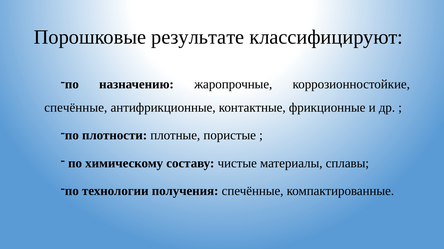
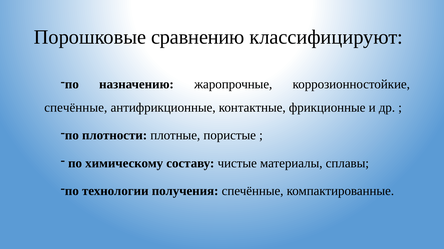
результате: результате -> сравнению
